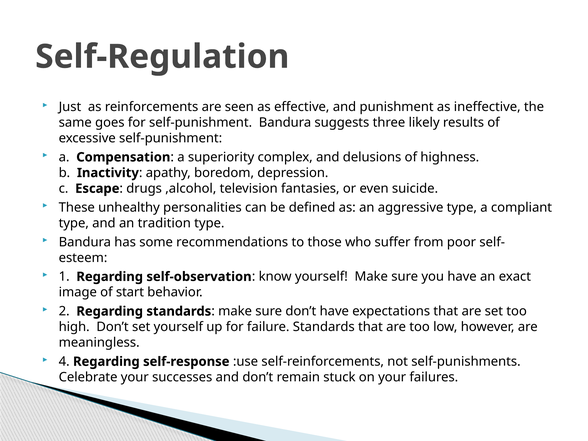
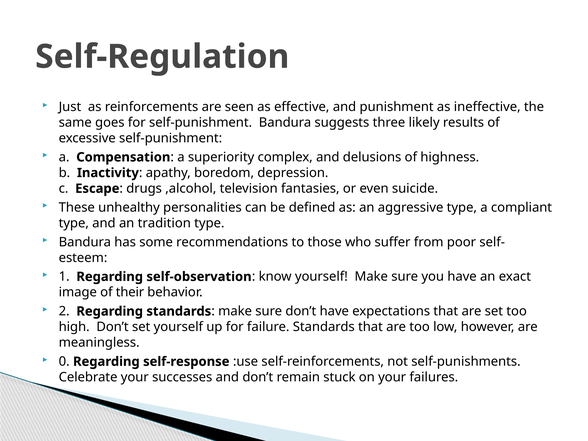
start: start -> their
4: 4 -> 0
